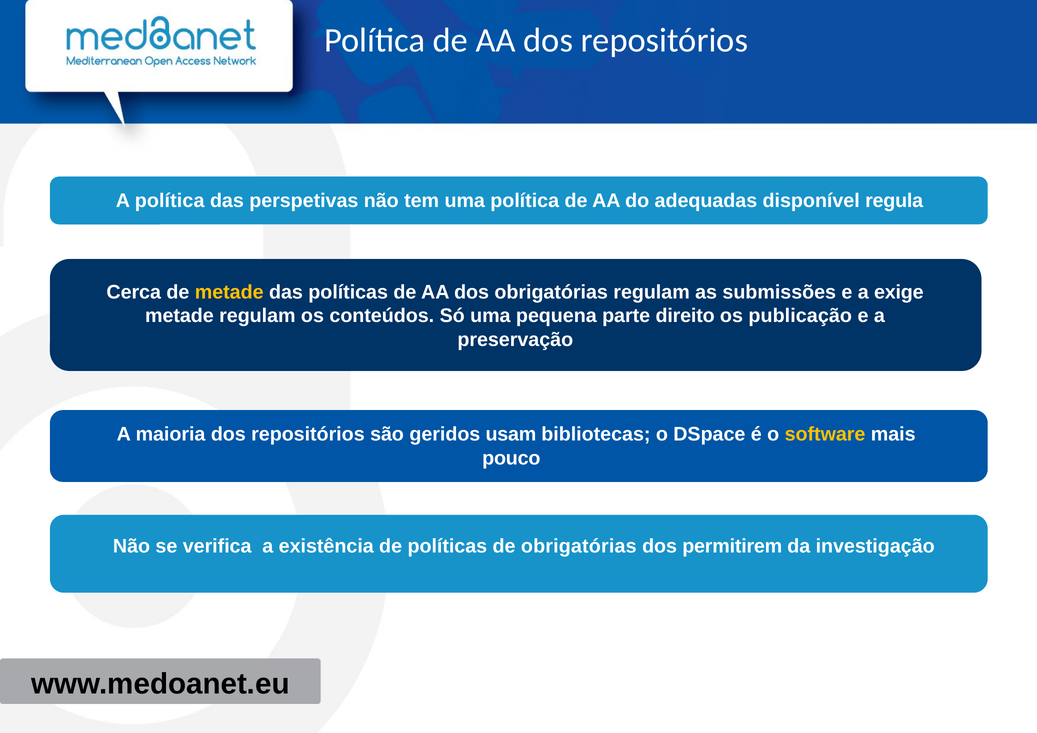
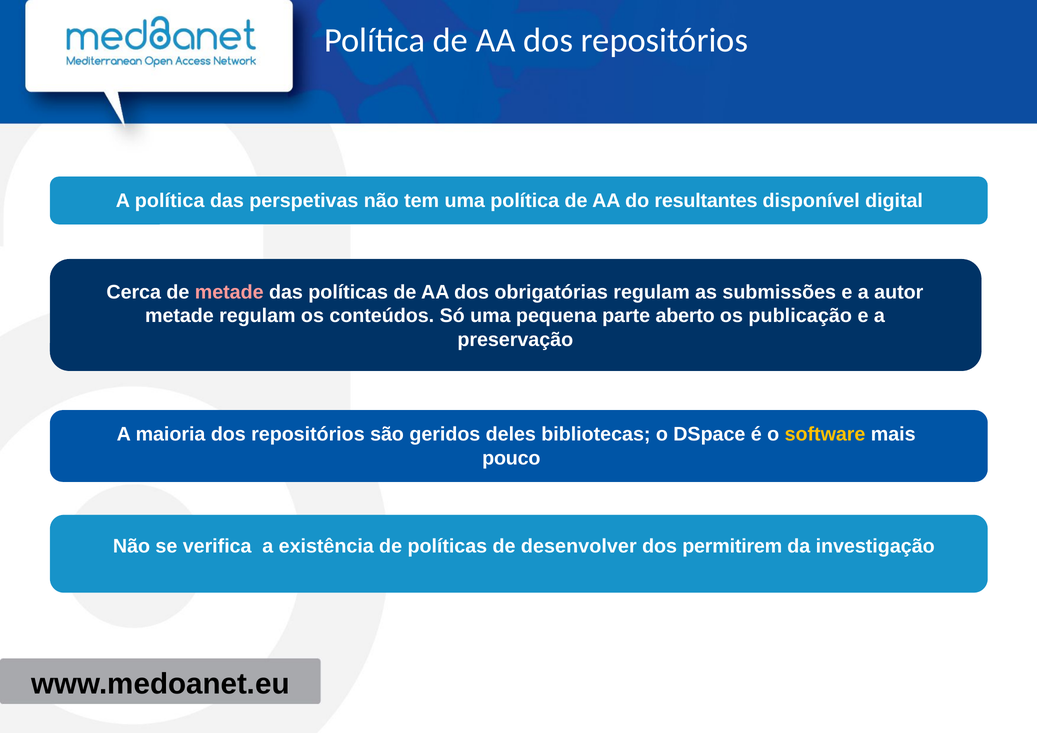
adequadas: adequadas -> resultantes
regula: regula -> digital
metade at (229, 292) colour: yellow -> pink
exige: exige -> autor
direito: direito -> aberto
usam: usam -> deles
de obrigatórias: obrigatórias -> desenvolver
